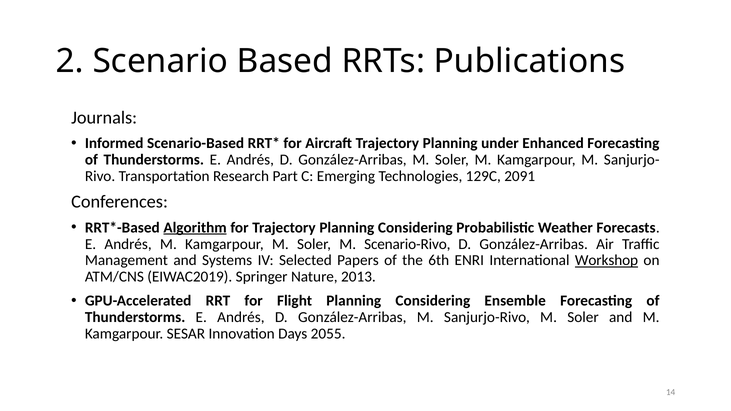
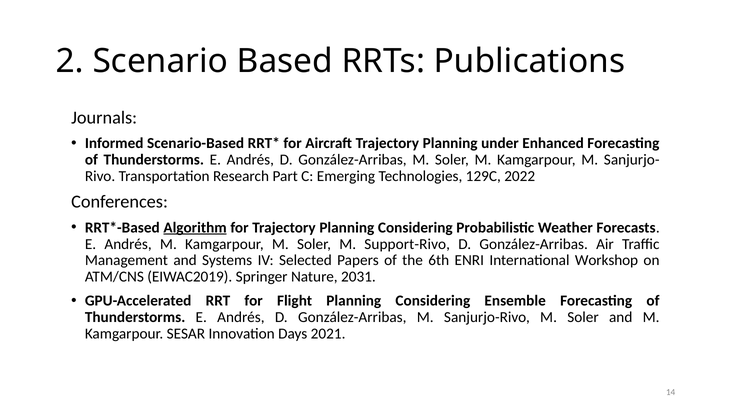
2091: 2091 -> 2022
Scenario-Rivo: Scenario-Rivo -> Support-Rivo
Workshop underline: present -> none
2013: 2013 -> 2031
2055: 2055 -> 2021
